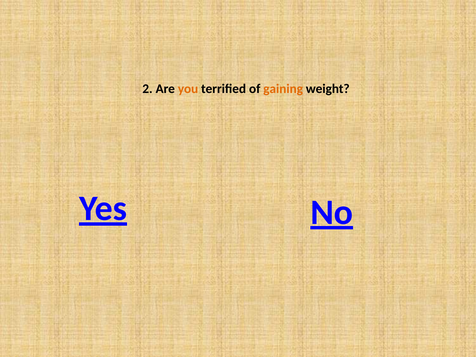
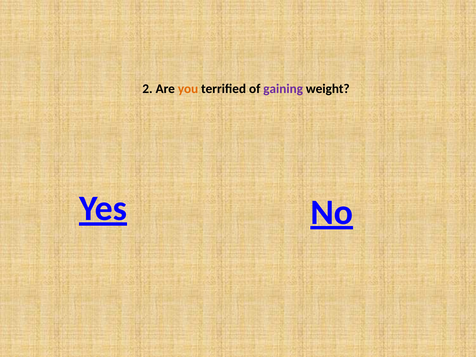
gaining colour: orange -> purple
